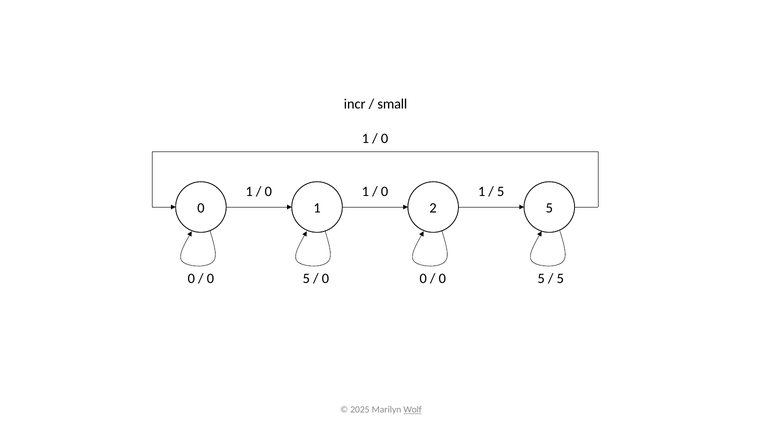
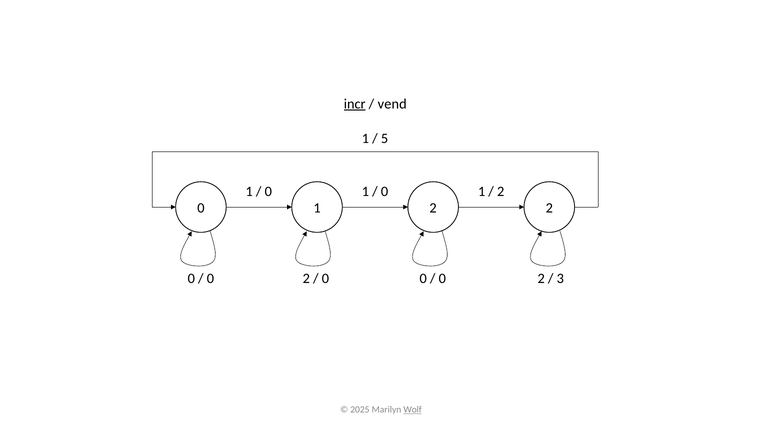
incr underline: none -> present
small: small -> vend
0 at (384, 139): 0 -> 5
5 at (501, 192): 5 -> 2
2 5: 5 -> 2
5 at (306, 278): 5 -> 2
5 at (541, 278): 5 -> 2
5 at (560, 278): 5 -> 3
